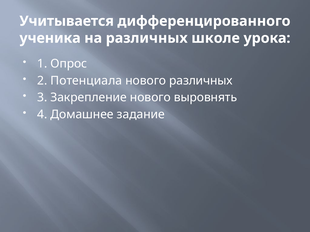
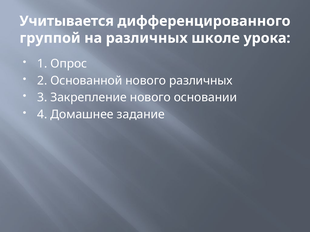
ученика: ученика -> группой
Потенциала: Потенциала -> Основанной
выровнять: выровнять -> основании
